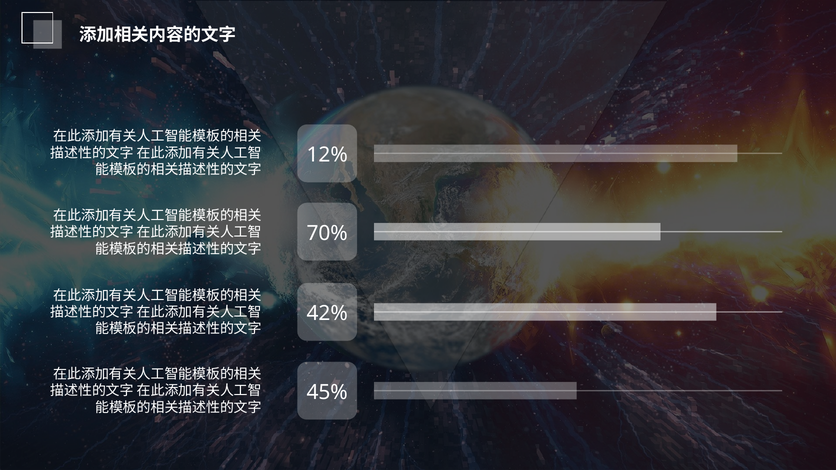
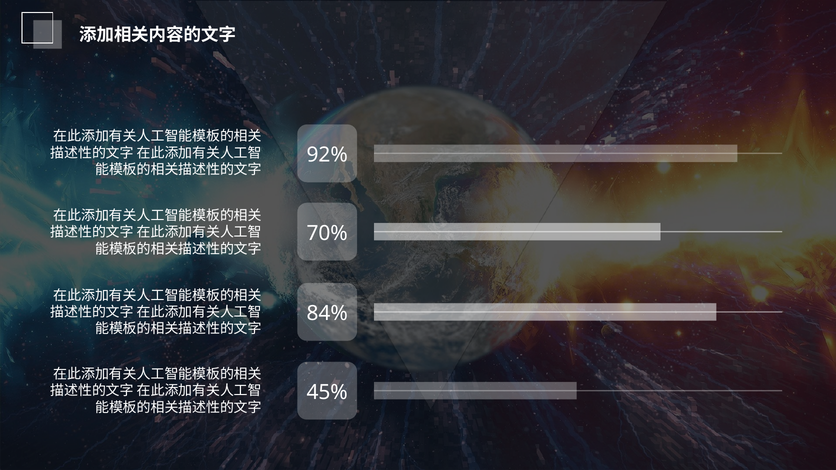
12%: 12% -> 92%
42%: 42% -> 84%
